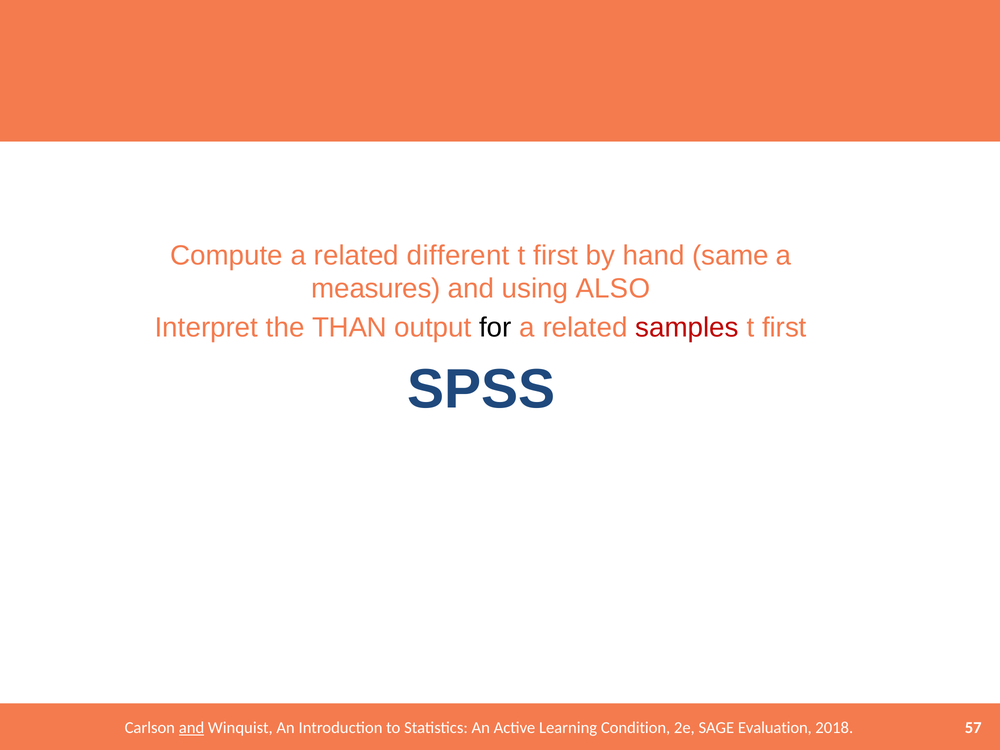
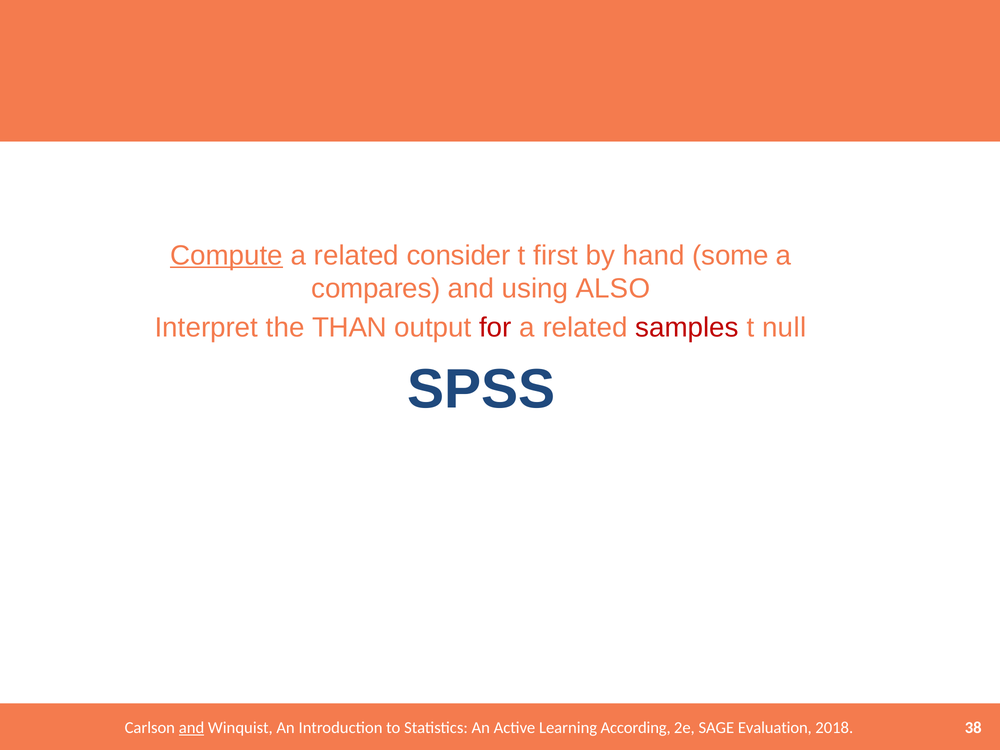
Compute underline: none -> present
different: different -> consider
same: same -> some
measures: measures -> compares
for colour: black -> red
first at (784, 328): first -> null
Condition: Condition -> According
57: 57 -> 38
